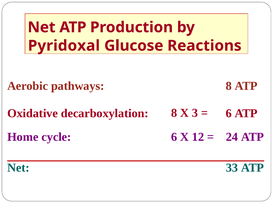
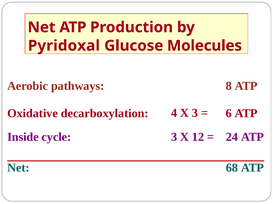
Reactions: Reactions -> Molecules
decarboxylation 8: 8 -> 4
Home: Home -> Inside
cycle 6: 6 -> 3
33: 33 -> 68
